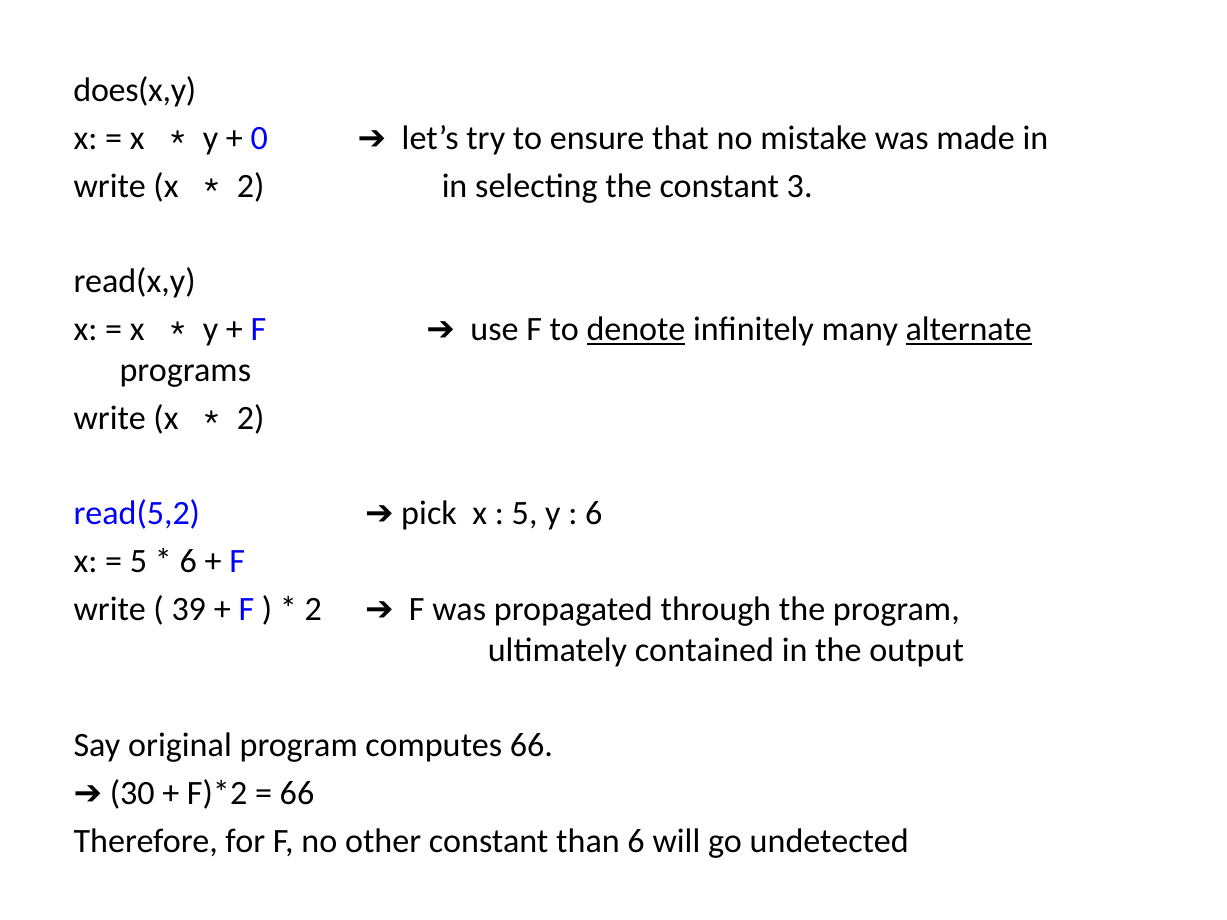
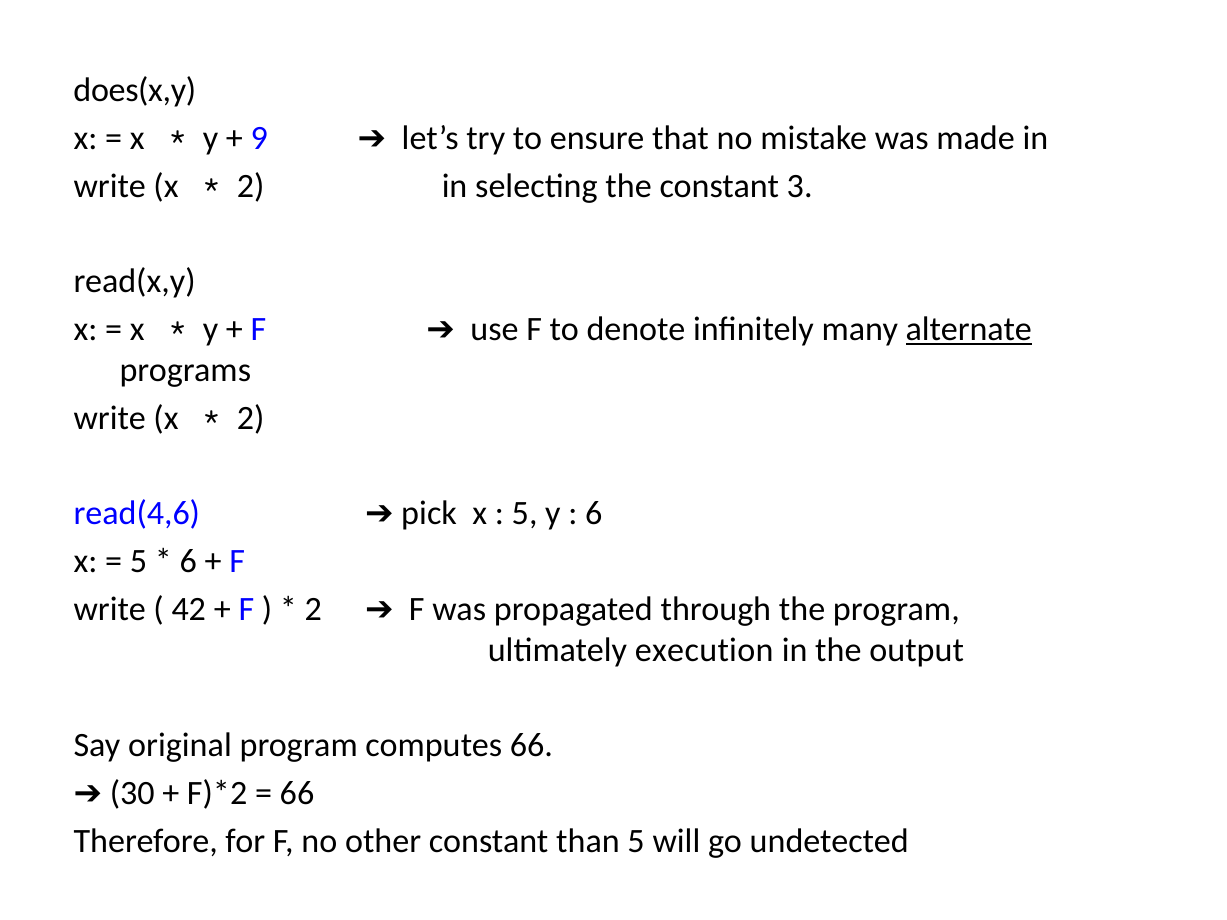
0: 0 -> 9
denote underline: present -> none
read(5,2: read(5,2 -> read(4,6
39: 39 -> 42
contained: contained -> execution
than 6: 6 -> 5
